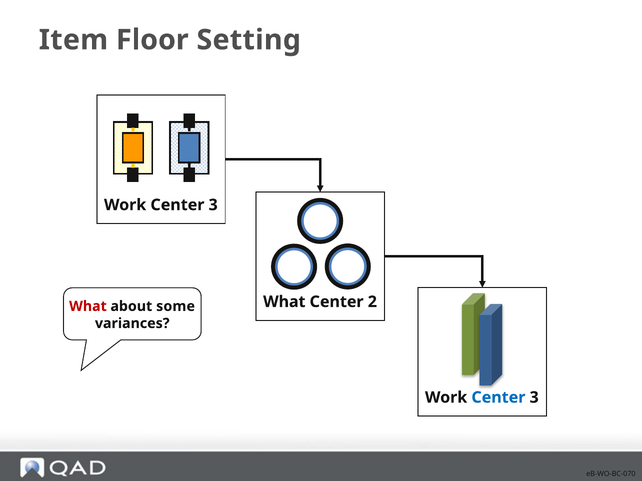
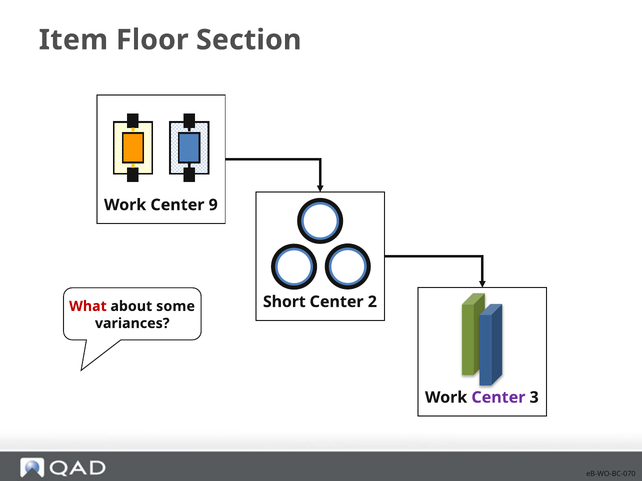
Setting: Setting -> Section
3 at (213, 205): 3 -> 9
What at (284, 302): What -> Short
Center at (498, 398) colour: blue -> purple
